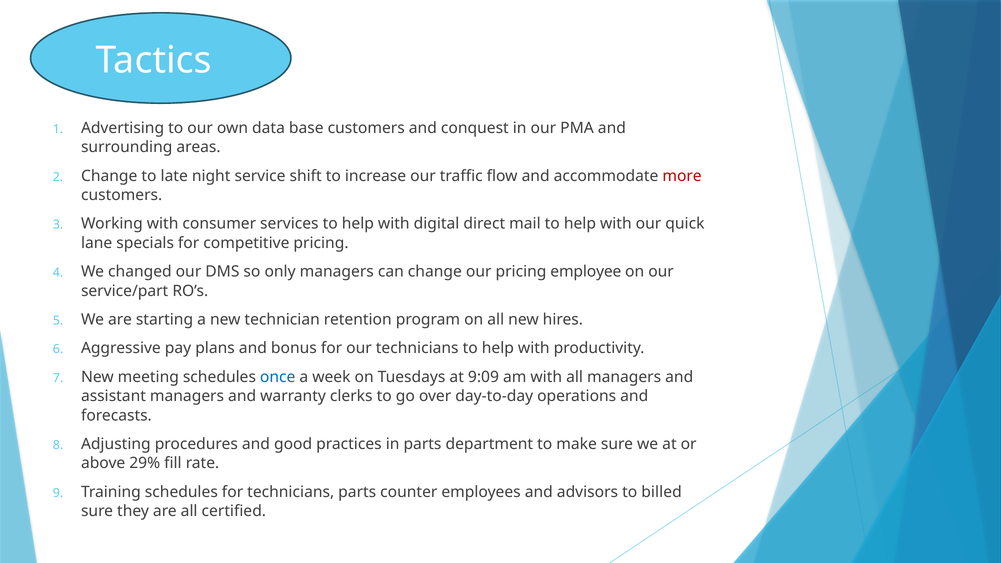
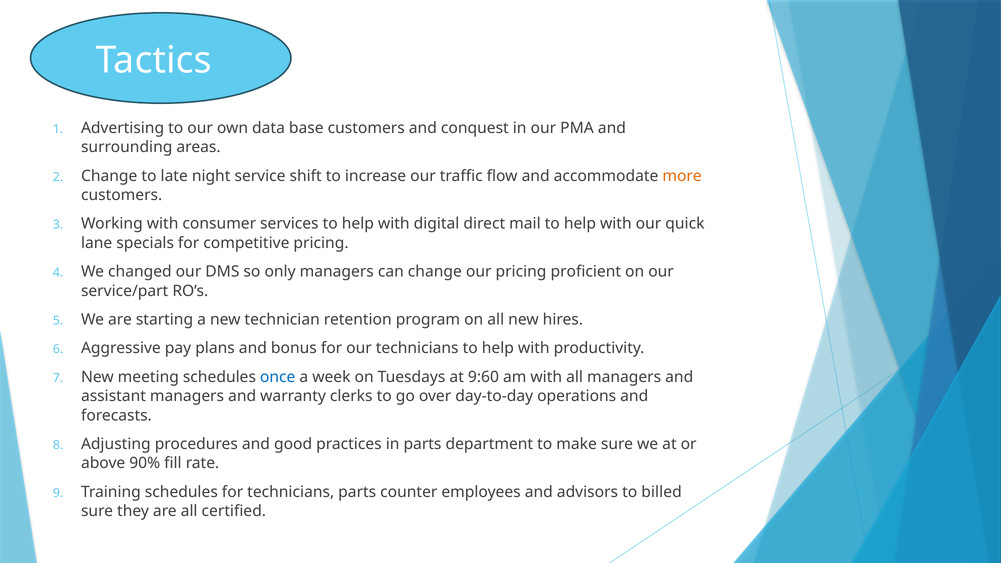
more colour: red -> orange
employee: employee -> proficient
9:09: 9:09 -> 9:60
29%: 29% -> 90%
